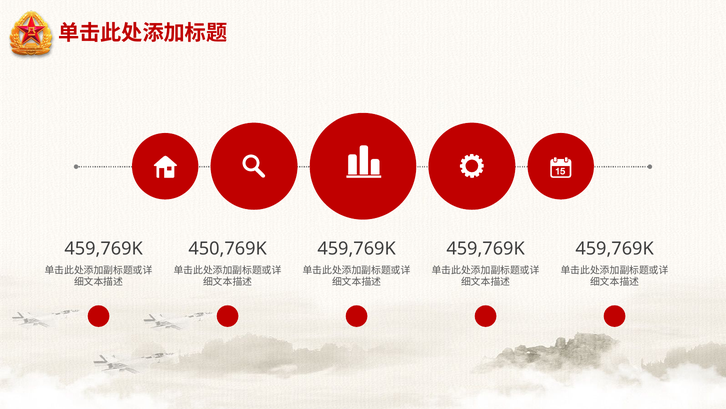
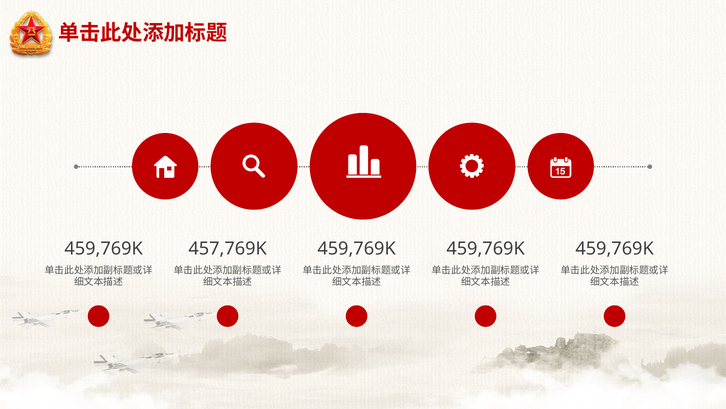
450,769K: 450,769K -> 457,769K
